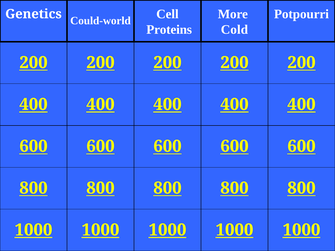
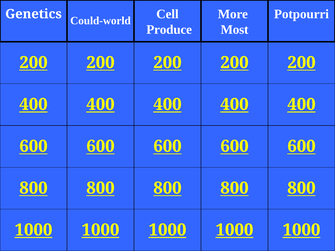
Proteins: Proteins -> Produce
Cold: Cold -> Most
